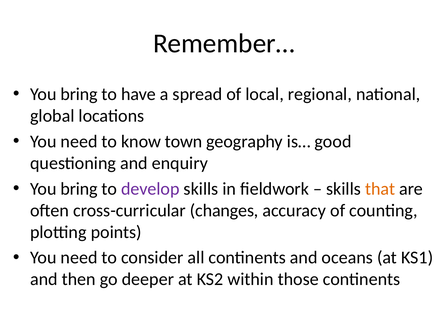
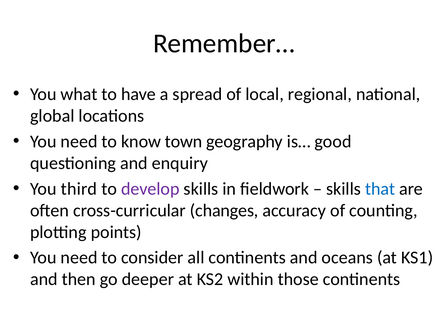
bring at (79, 94): bring -> what
bring at (79, 189): bring -> third
that colour: orange -> blue
